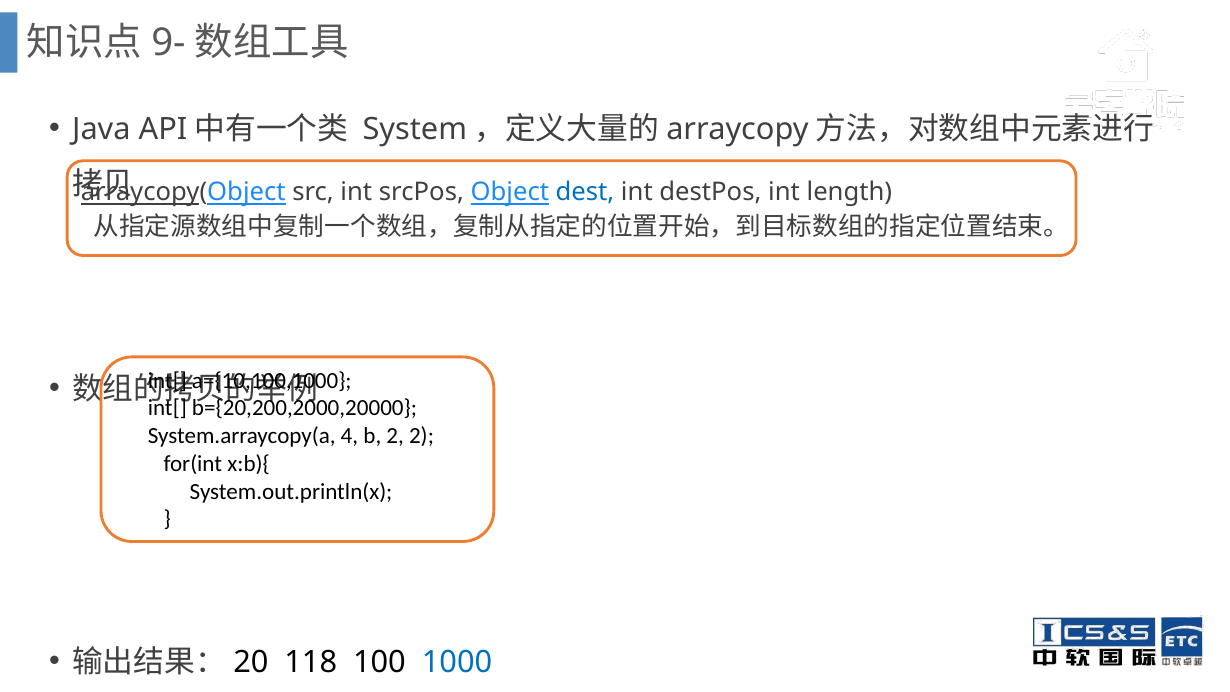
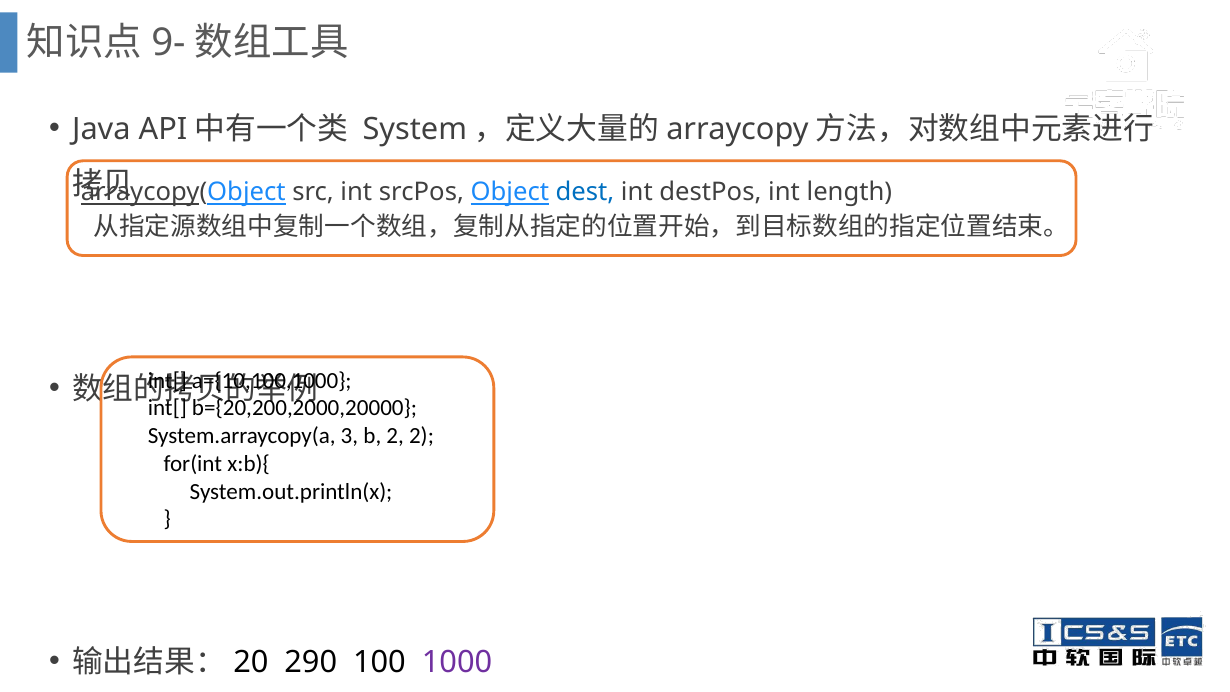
4: 4 -> 3
118: 118 -> 290
1000 colour: blue -> purple
